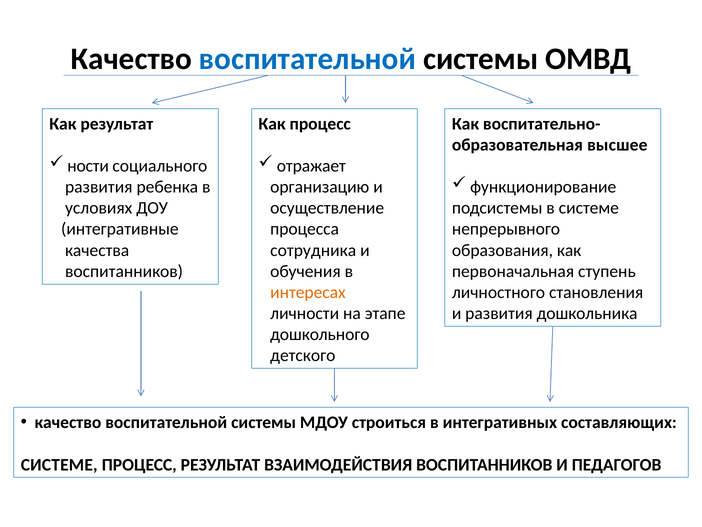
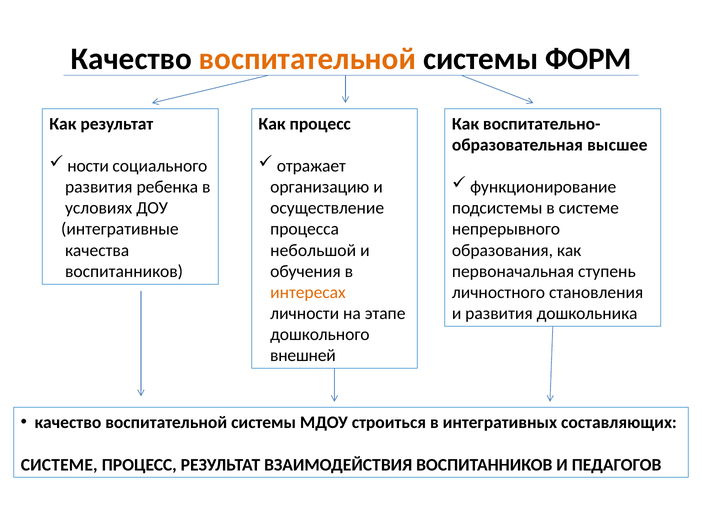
воспитательной at (307, 59) colour: blue -> orange
ОМВД: ОМВД -> ФОРМ
сотрудника: сотрудника -> небольшой
детского: детского -> внешней
